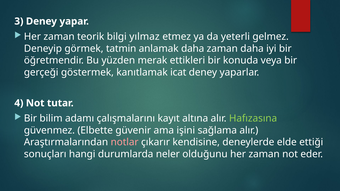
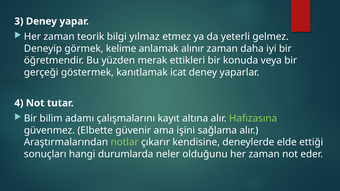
tatmin: tatmin -> kelime
anlamak daha: daha -> alınır
notlar colour: pink -> light green
